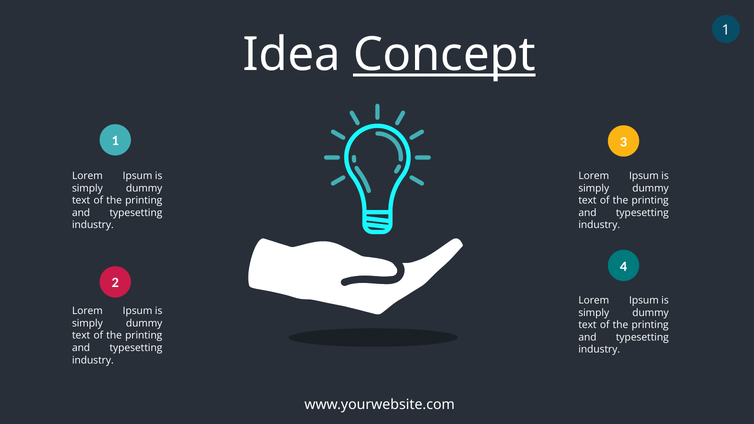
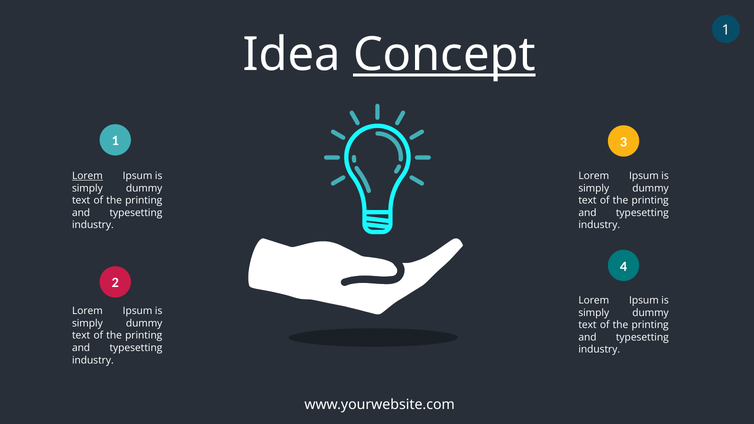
Lorem at (87, 176) underline: none -> present
